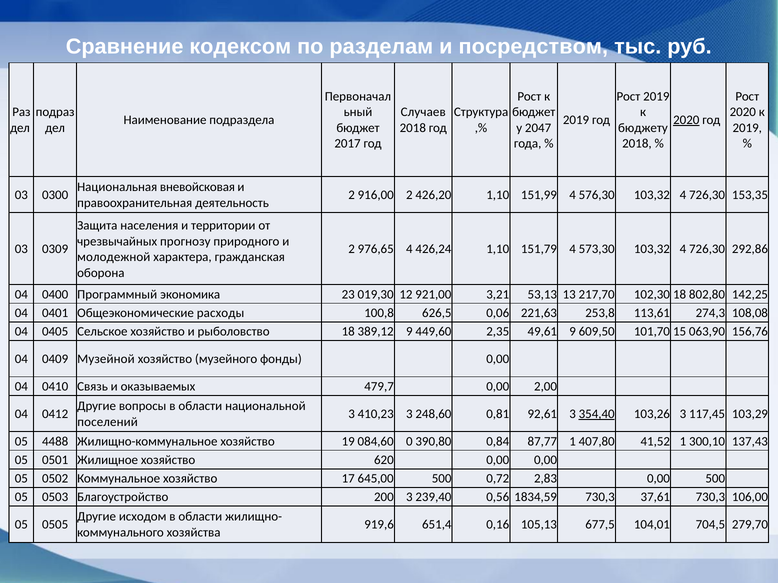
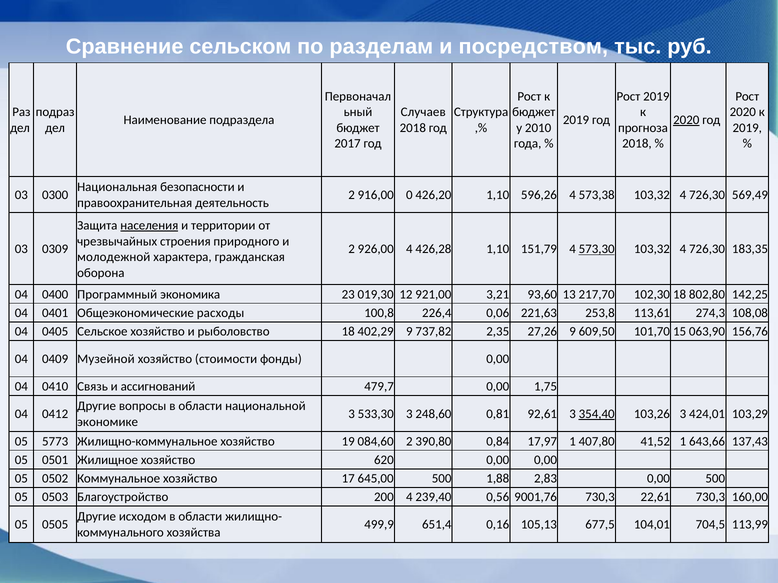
кодексом: кодексом -> сельском
2047: 2047 -> 2010
бюджету: бюджету -> прогноза
вневойсковая: вневойсковая -> безопасности
916,00 2: 2 -> 0
151,99: 151,99 -> 596,26
576,30: 576,30 -> 573,38
153,35: 153,35 -> 569,49
населения underline: none -> present
прогнозу: прогнозу -> строения
976,65: 976,65 -> 926,00
426,24: 426,24 -> 426,28
573,30 underline: none -> present
292,86: 292,86 -> 183,35
53,13: 53,13 -> 93,60
626,5: 626,5 -> 226,4
389,12: 389,12 -> 402,29
449,60: 449,60 -> 737,82
49,61: 49,61 -> 27,26
музейного: музейного -> стоимости
оказываемых: оказываемых -> ассигнований
2,00: 2,00 -> 1,75
410,23: 410,23 -> 533,30
117,45: 117,45 -> 424,01
поселений: поселений -> экономике
4488: 4488 -> 5773
084,60 0: 0 -> 2
87,77: 87,77 -> 17,97
300,10: 300,10 -> 643,66
0,72: 0,72 -> 1,88
200 3: 3 -> 4
1834,59: 1834,59 -> 9001,76
37,61: 37,61 -> 22,61
106,00: 106,00 -> 160,00
919,6: 919,6 -> 499,9
279,70: 279,70 -> 113,99
